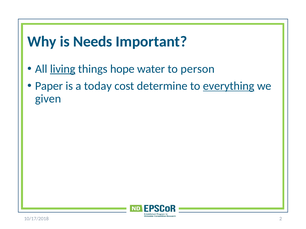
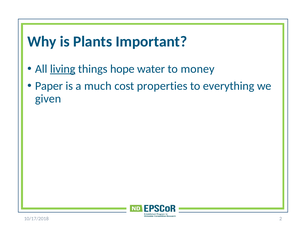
Needs: Needs -> Plants
person: person -> money
today: today -> much
determine: determine -> properties
everything underline: present -> none
